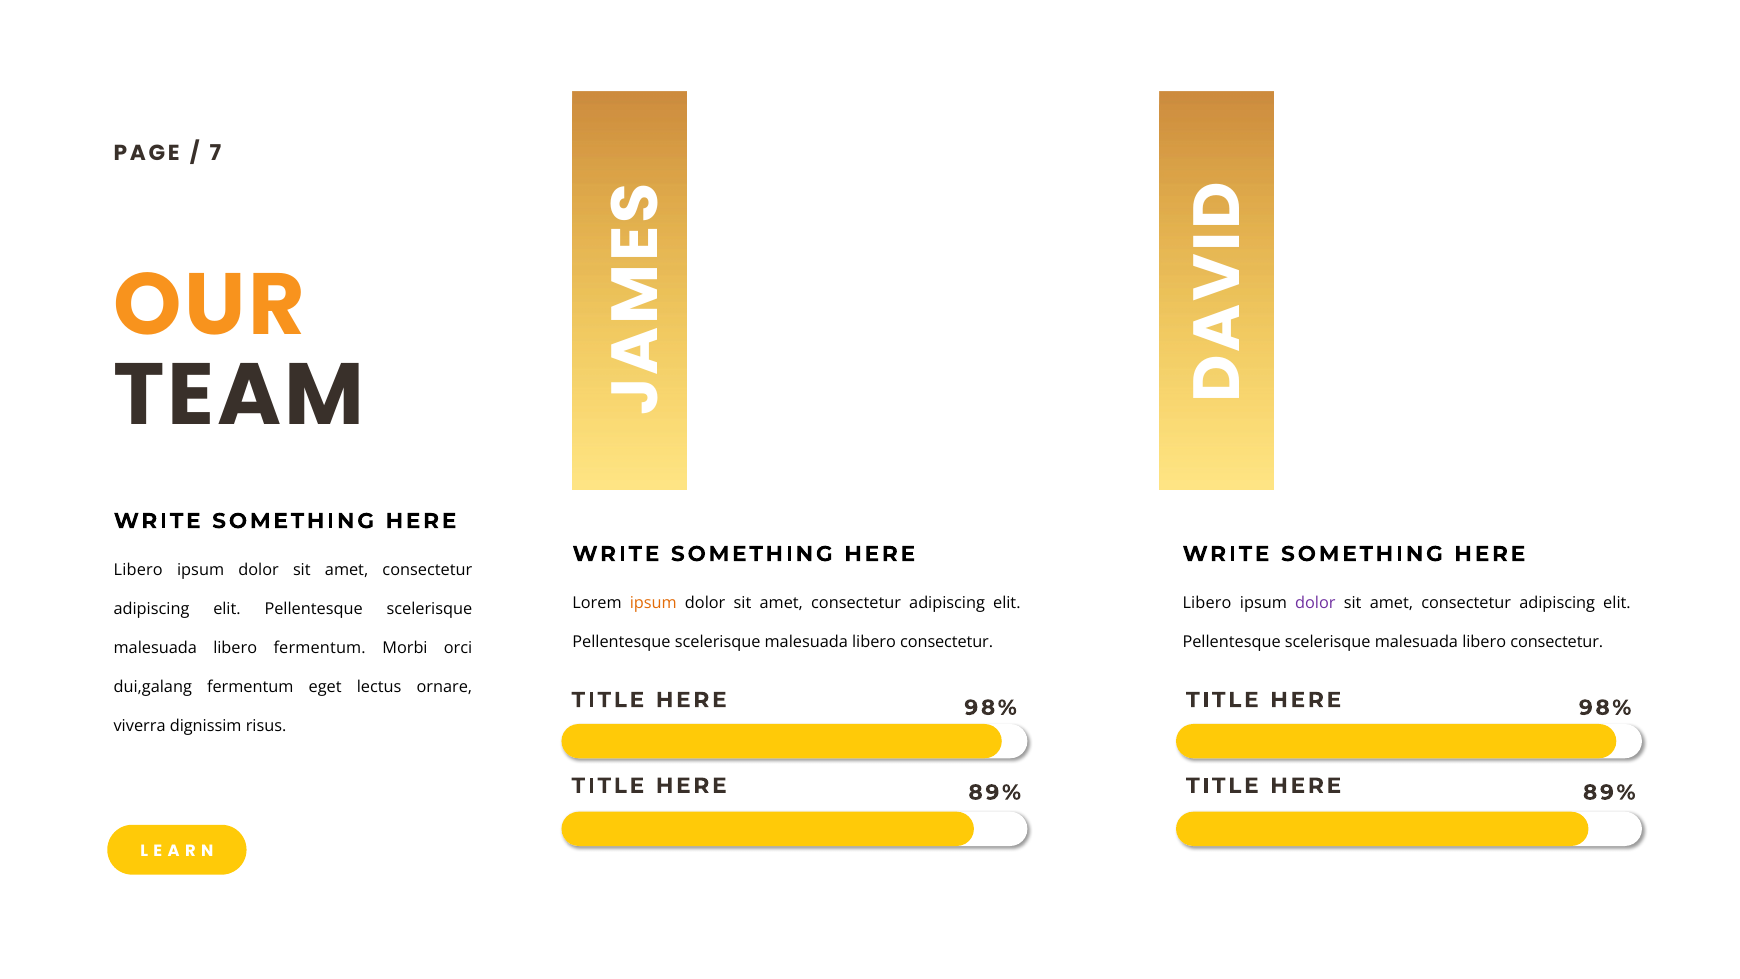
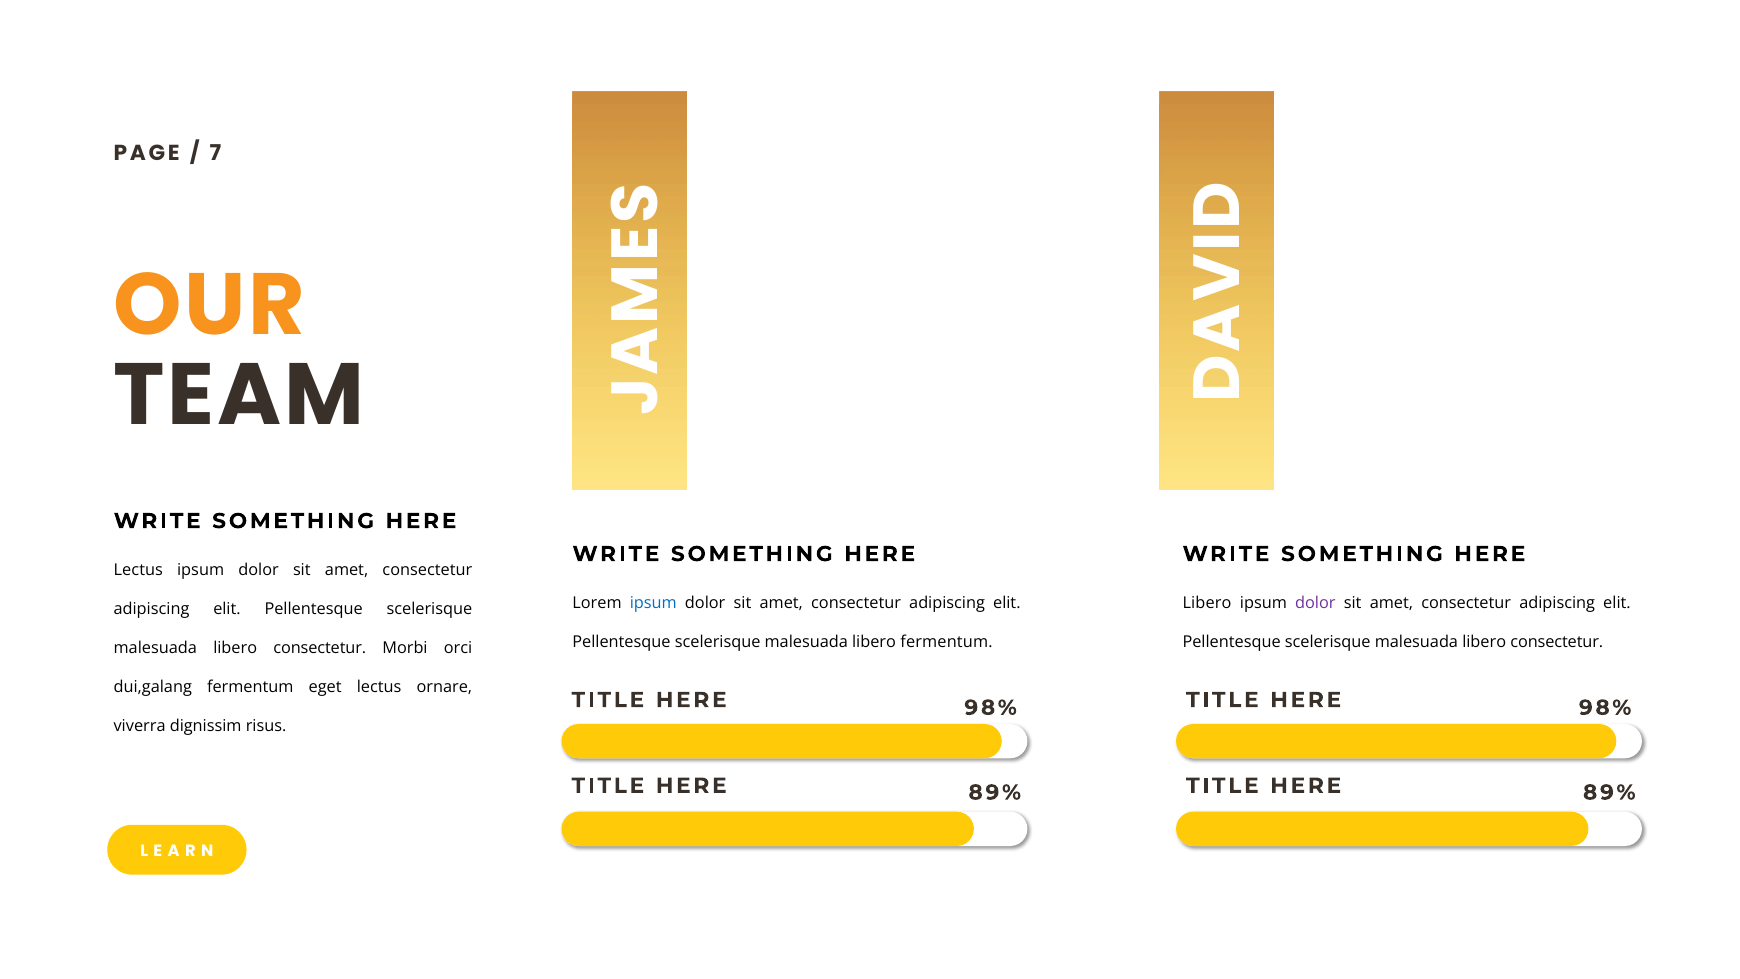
Libero at (138, 570): Libero -> Lectus
ipsum at (653, 603) colour: orange -> blue
consectetur at (947, 642): consectetur -> fermentum
fermentum at (320, 648): fermentum -> consectetur
